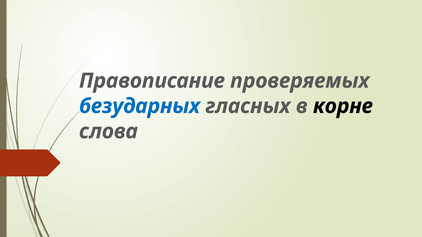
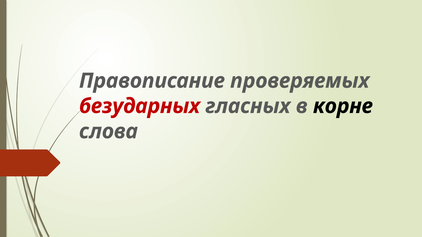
безударных colour: blue -> red
